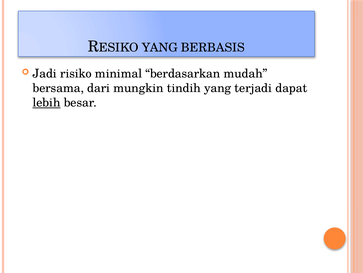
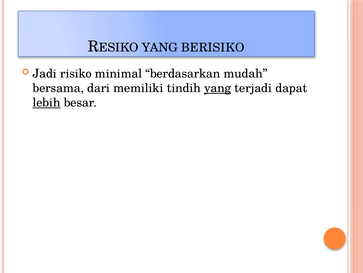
BERBASIS: BERBASIS -> BERISIKO
mungkin: mungkin -> memiliki
yang at (218, 88) underline: none -> present
